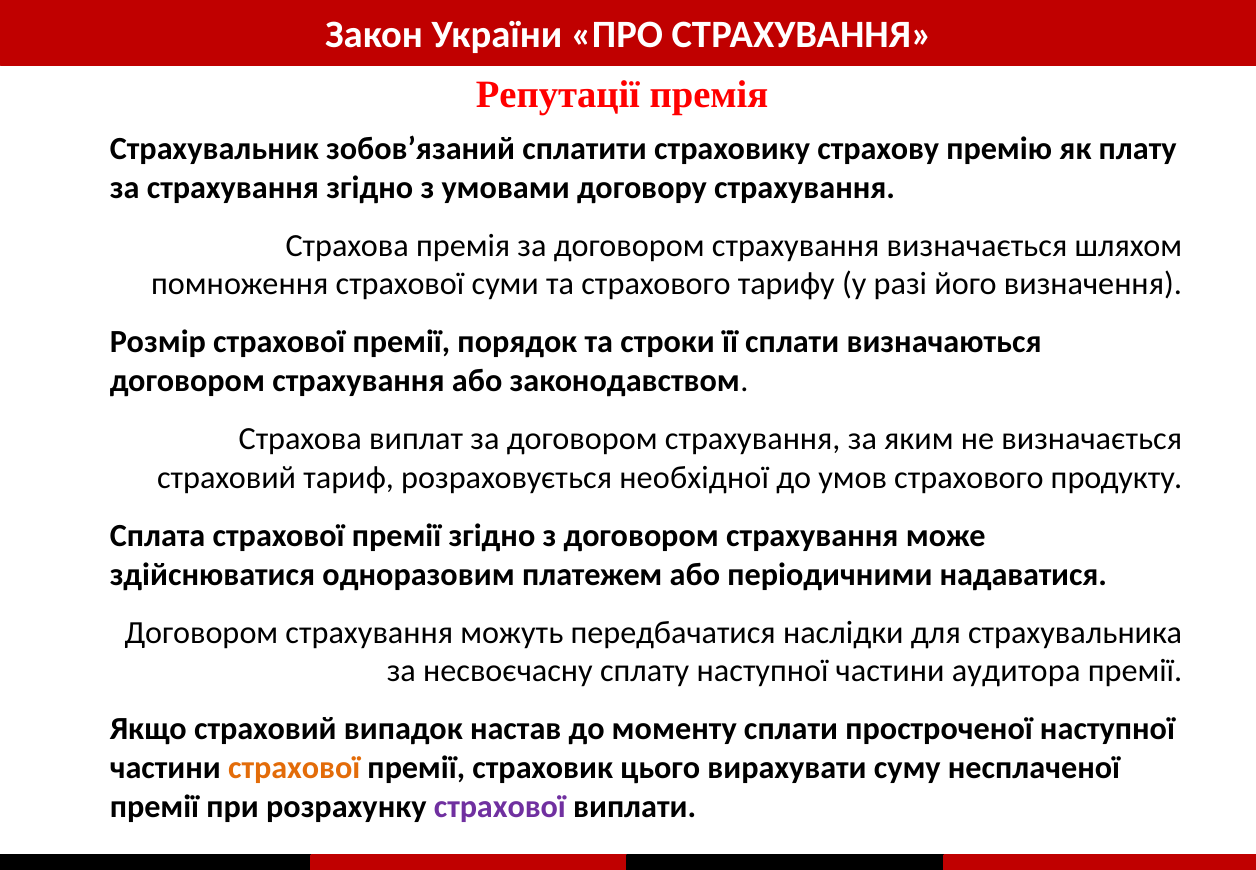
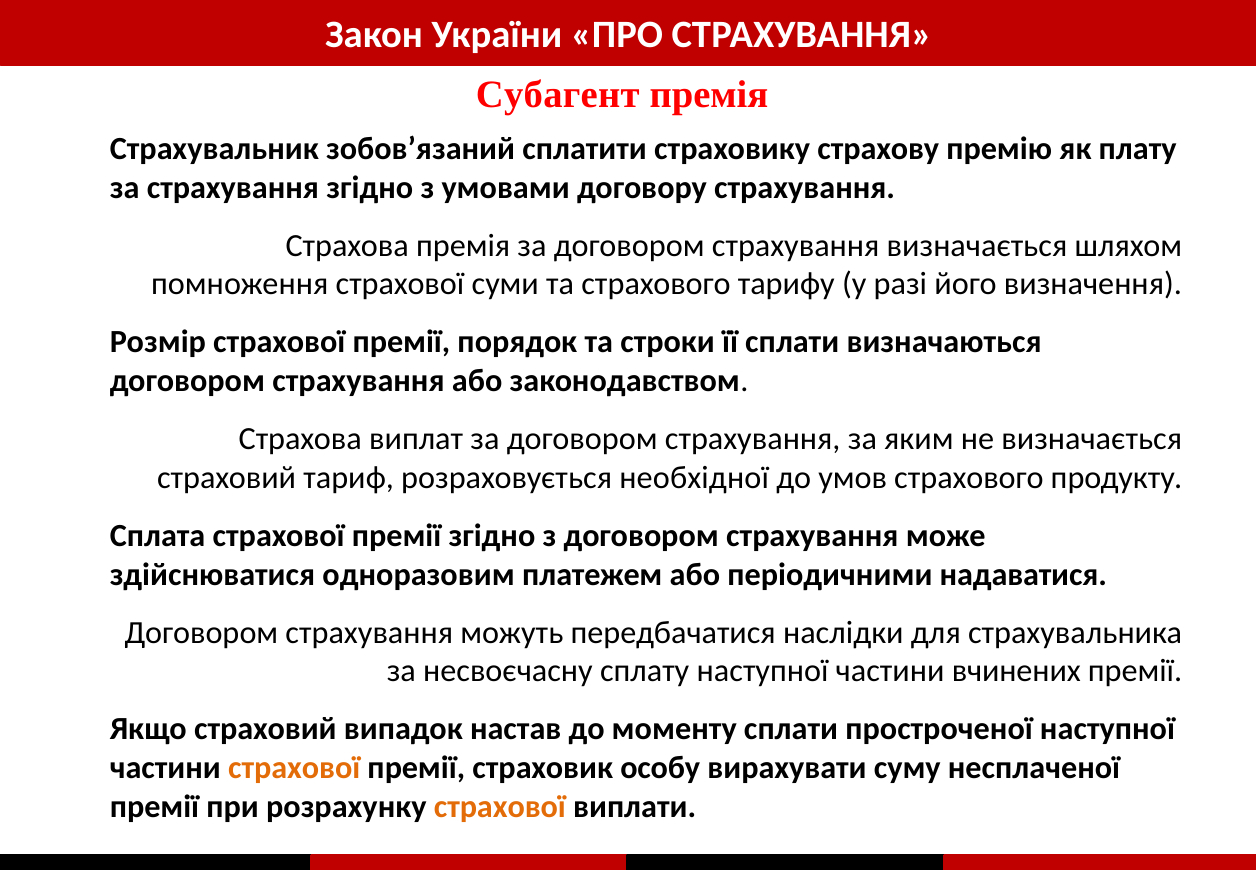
Репутації: Репутації -> Субагент
аудитора: аудитора -> вчинених
цього: цього -> особу
страхової at (500, 806) colour: purple -> orange
